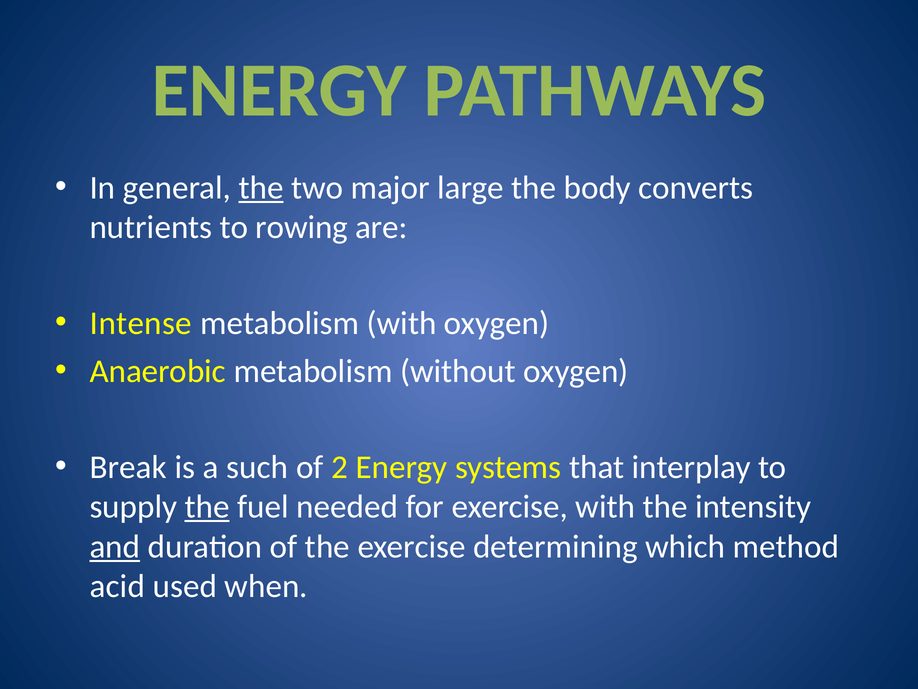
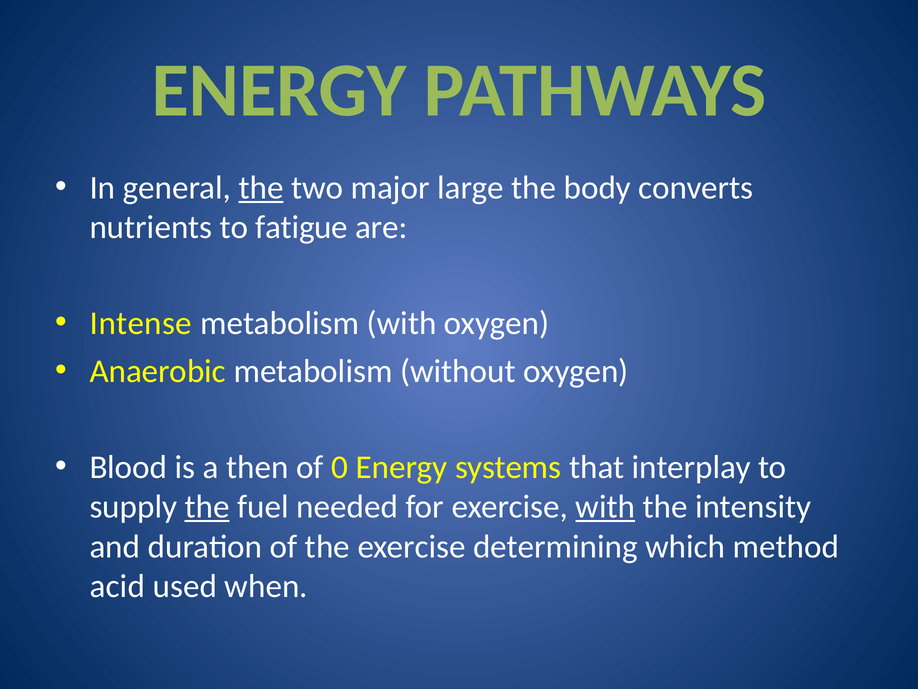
rowing: rowing -> fatigue
Break: Break -> Blood
such: such -> then
2: 2 -> 0
with at (605, 507) underline: none -> present
and underline: present -> none
